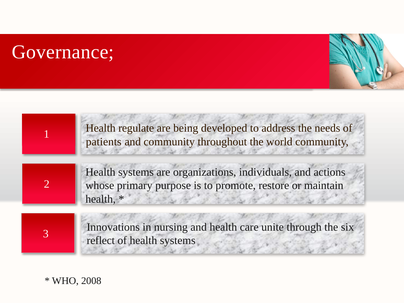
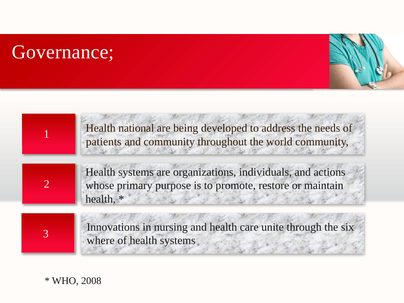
regulate: regulate -> national
reflect: reflect -> where
